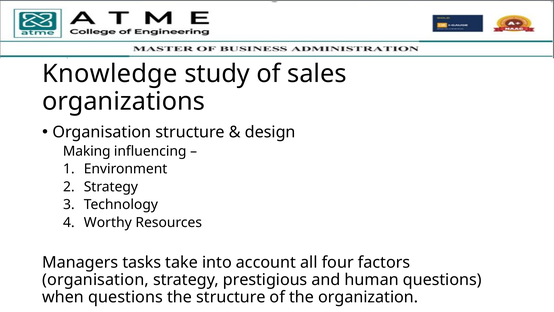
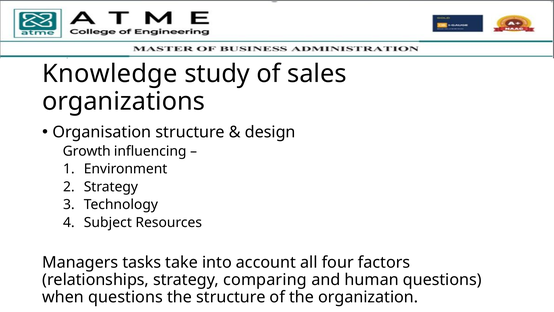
Making: Making -> Growth
Worthy: Worthy -> Subject
organisation at (96, 279): organisation -> relationships
prestigious: prestigious -> comparing
